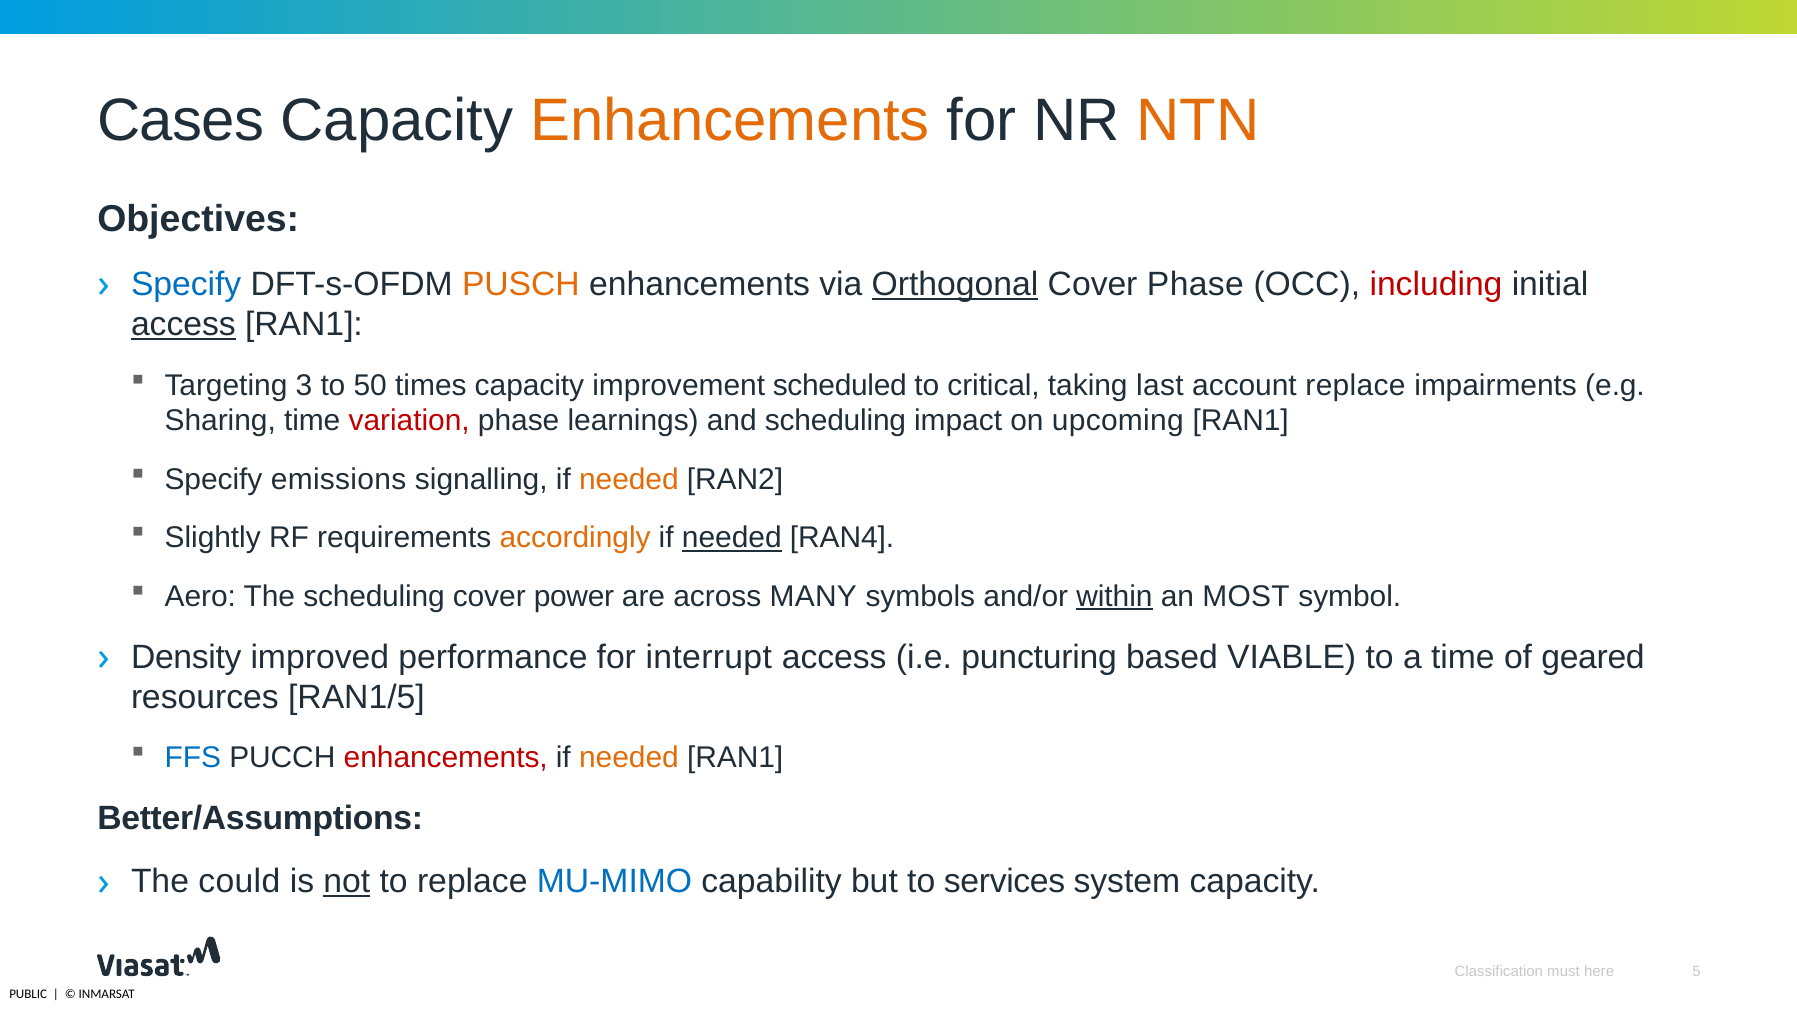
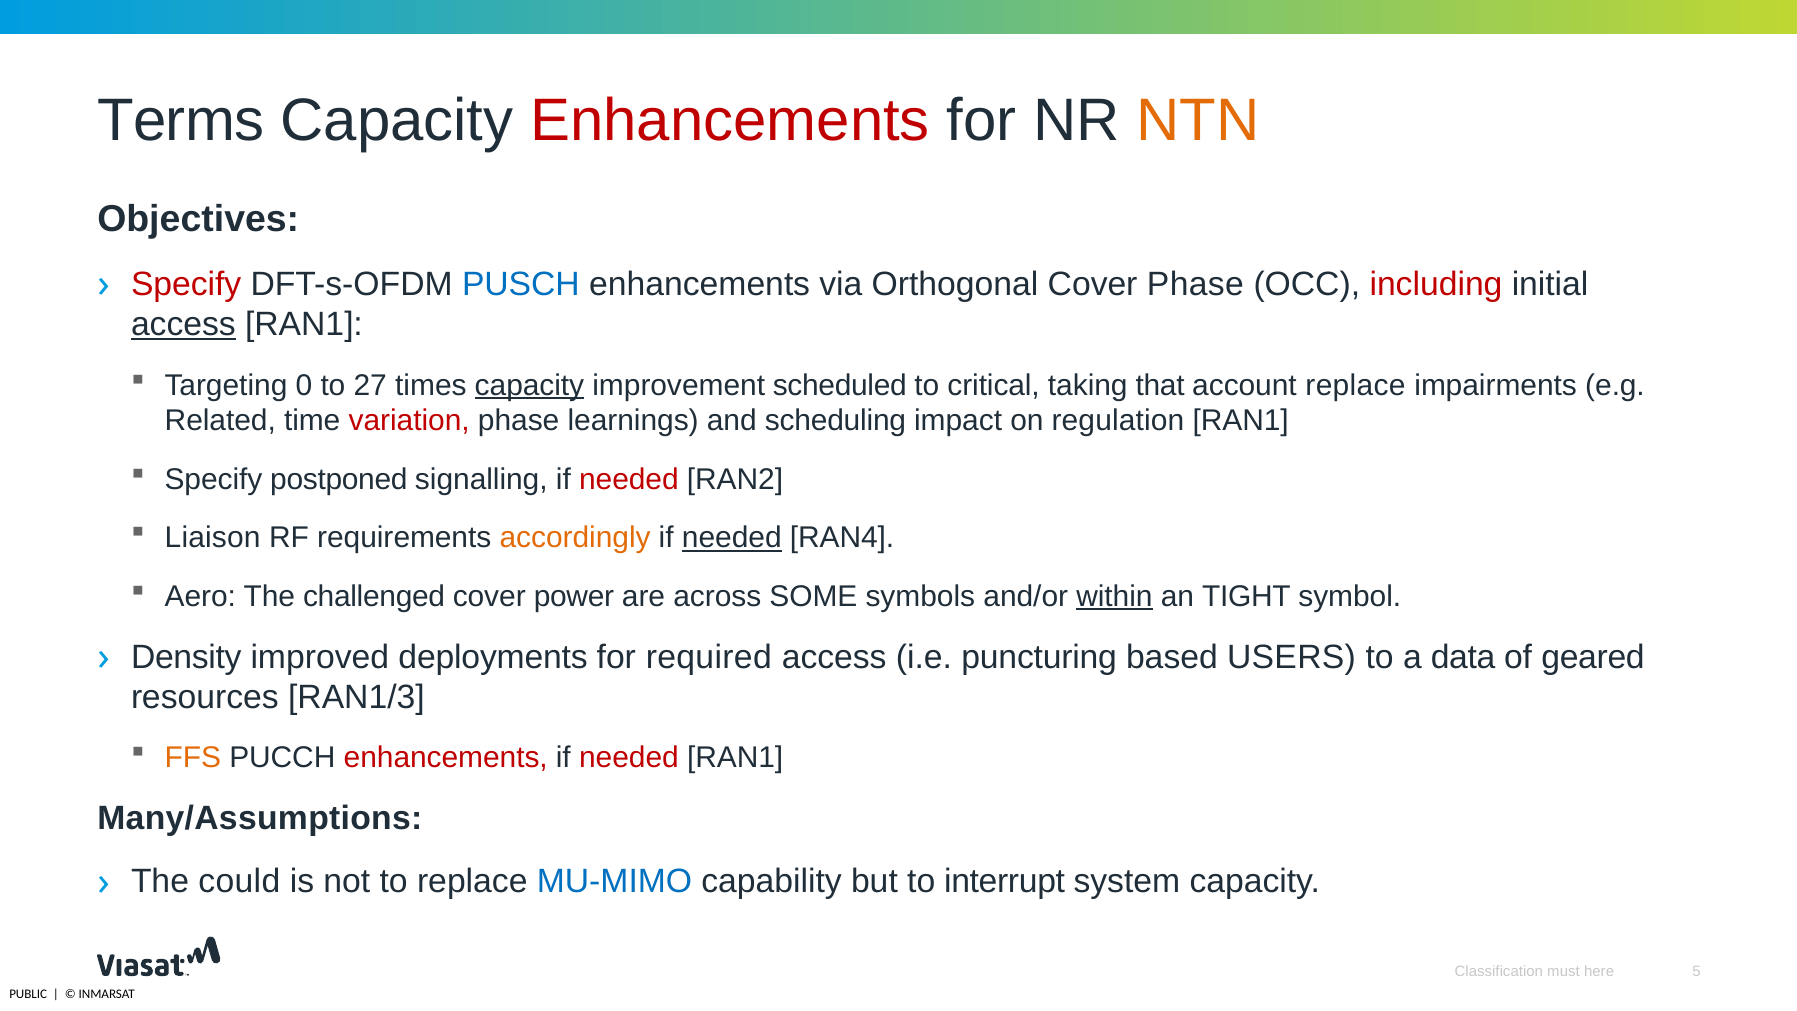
Cases: Cases -> Terms
Enhancements at (730, 121) colour: orange -> red
Specify at (186, 284) colour: blue -> red
PUSCH colour: orange -> blue
Orthogonal underline: present -> none
3: 3 -> 0
50: 50 -> 27
capacity at (529, 385) underline: none -> present
last: last -> that
Sharing: Sharing -> Related
upcoming: upcoming -> regulation
emissions: emissions -> postponed
needed at (629, 479) colour: orange -> red
Slightly: Slightly -> Liaison
The scheduling: scheduling -> challenged
MANY: MANY -> SOME
MOST: MOST -> TIGHT
performance: performance -> deployments
interrupt: interrupt -> required
VIABLE: VIABLE -> USERS
a time: time -> data
RAN1/5: RAN1/5 -> RAN1/3
FFS colour: blue -> orange
needed at (629, 758) colour: orange -> red
Better/Assumptions: Better/Assumptions -> Many/Assumptions
not underline: present -> none
services: services -> interrupt
